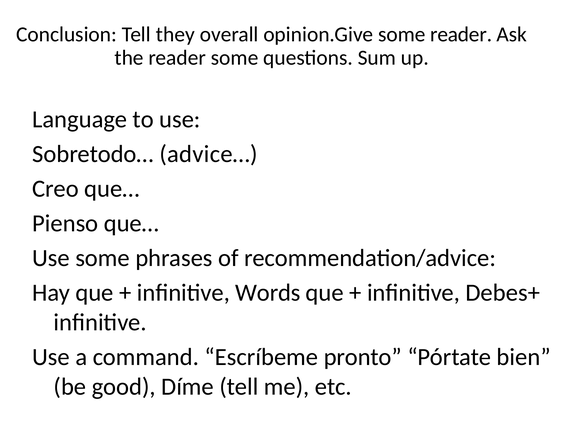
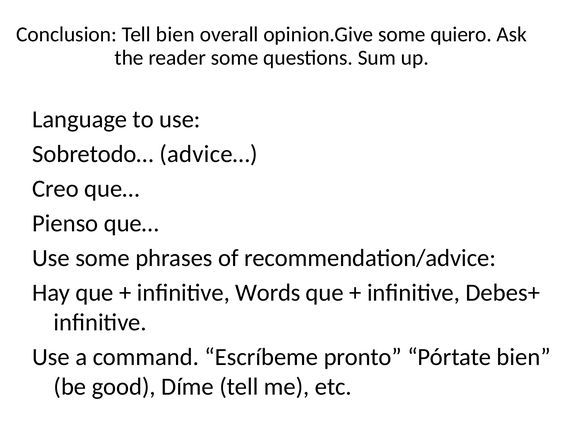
Tell they: they -> bien
some reader: reader -> quiero
